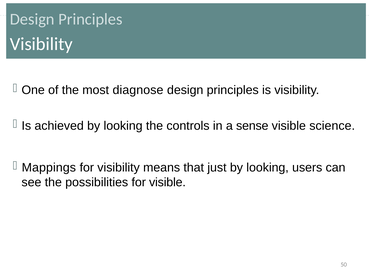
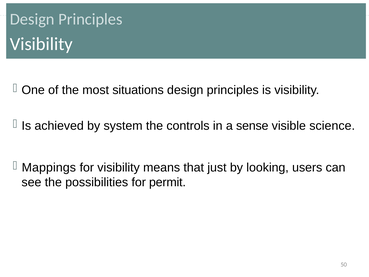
diagnose: diagnose -> situations
achieved by looking: looking -> system
for visible: visible -> permit
